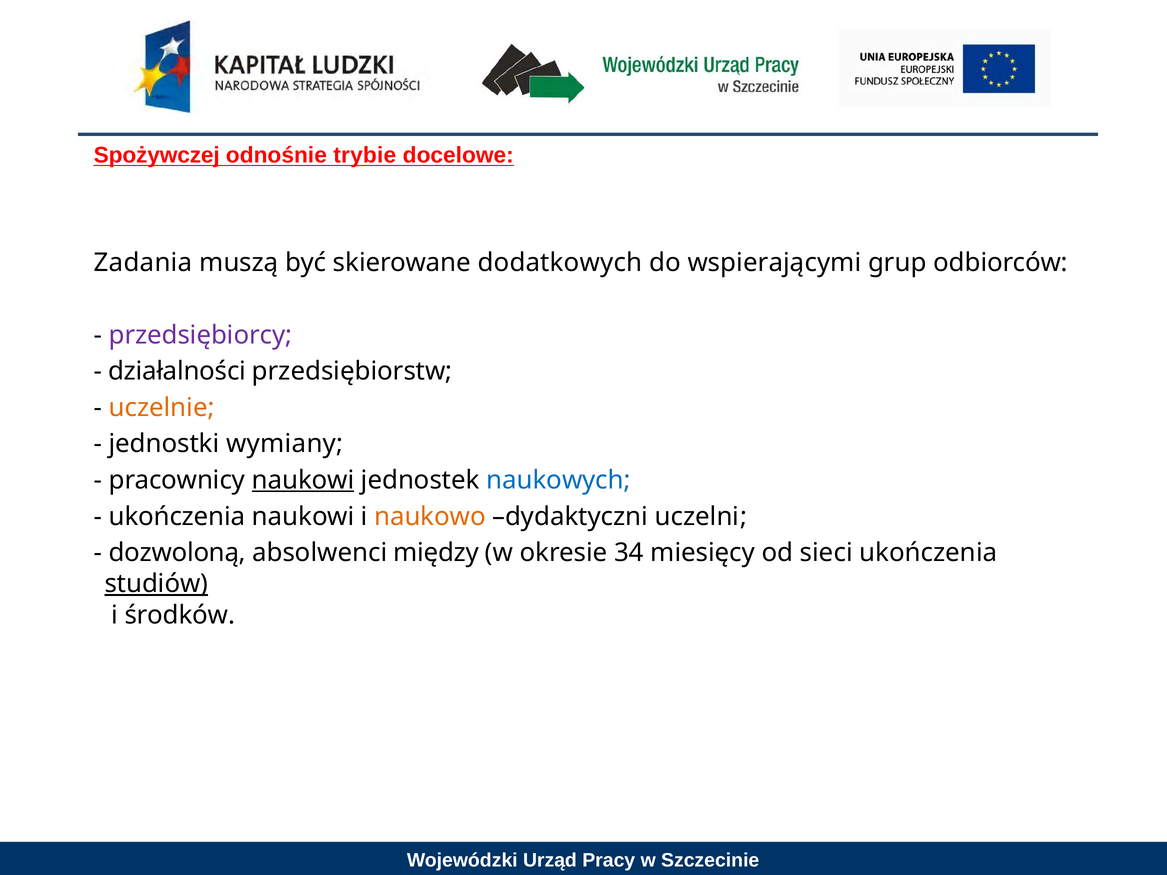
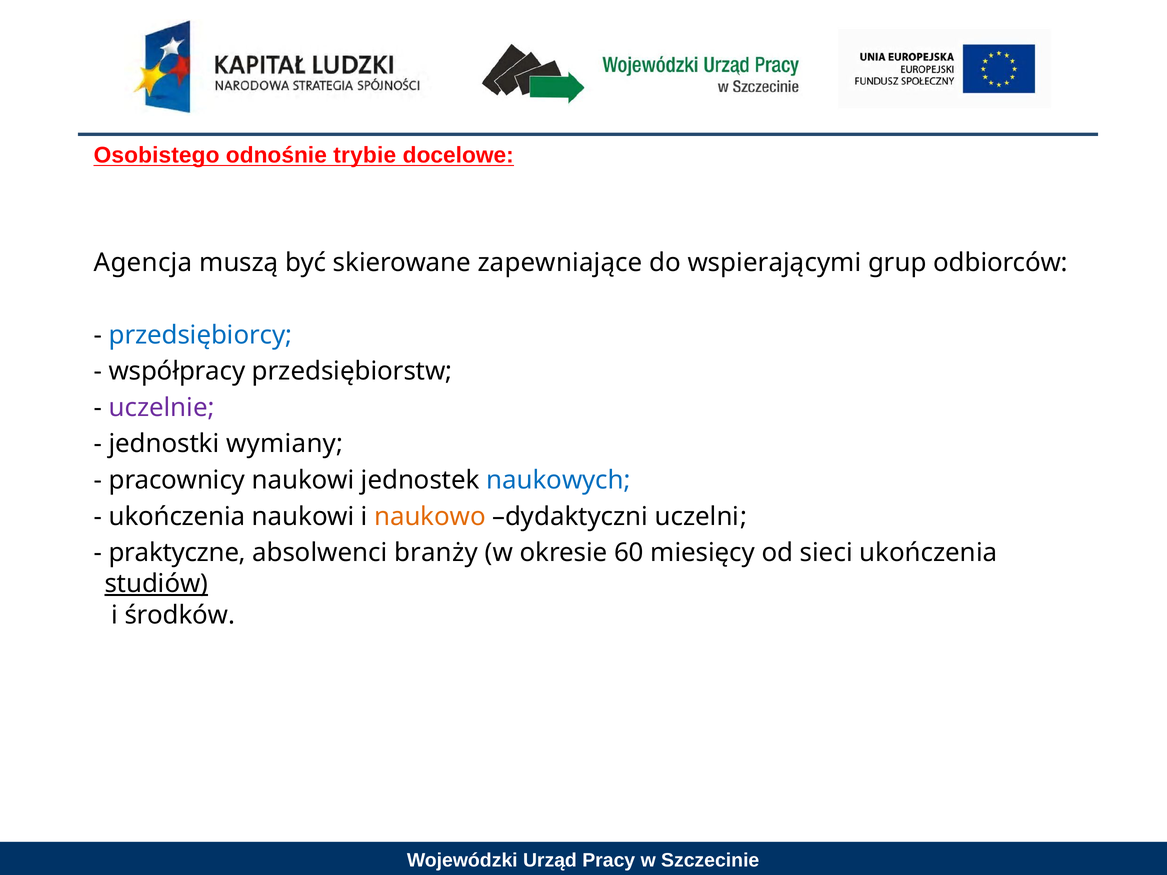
Spożywczej: Spożywczej -> Osobistego
Zadania: Zadania -> Agencja
dodatkowych: dodatkowych -> zapewniające
przedsiębiorcy colour: purple -> blue
działalności: działalności -> współpracy
uczelnie colour: orange -> purple
naukowi at (303, 480) underline: present -> none
dozwoloną: dozwoloną -> praktyczne
między: między -> branży
34: 34 -> 60
